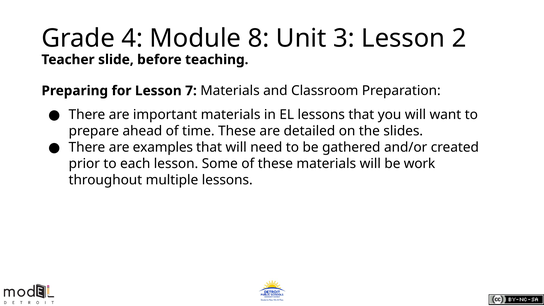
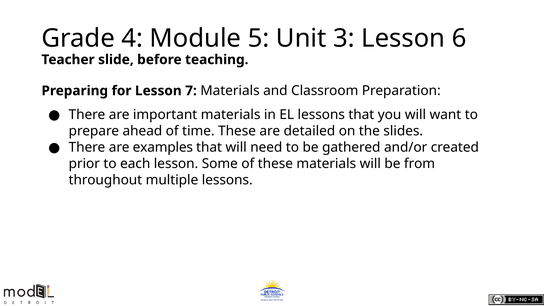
8: 8 -> 5
2: 2 -> 6
work: work -> from
